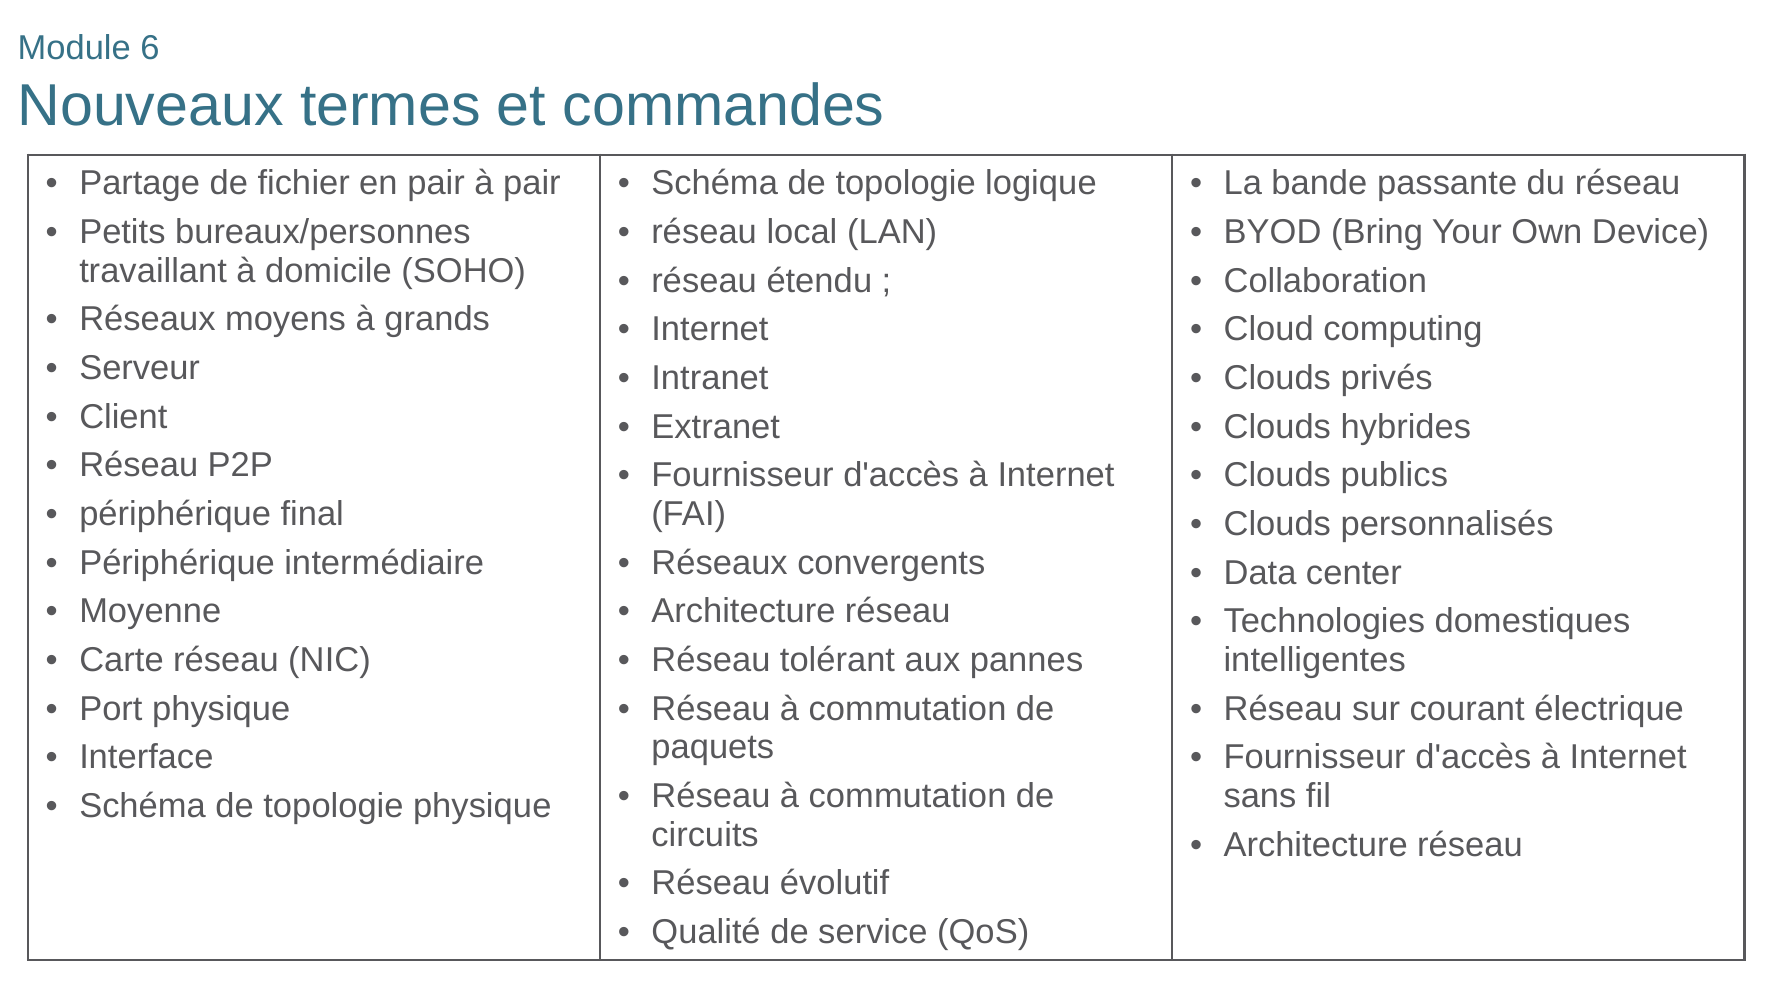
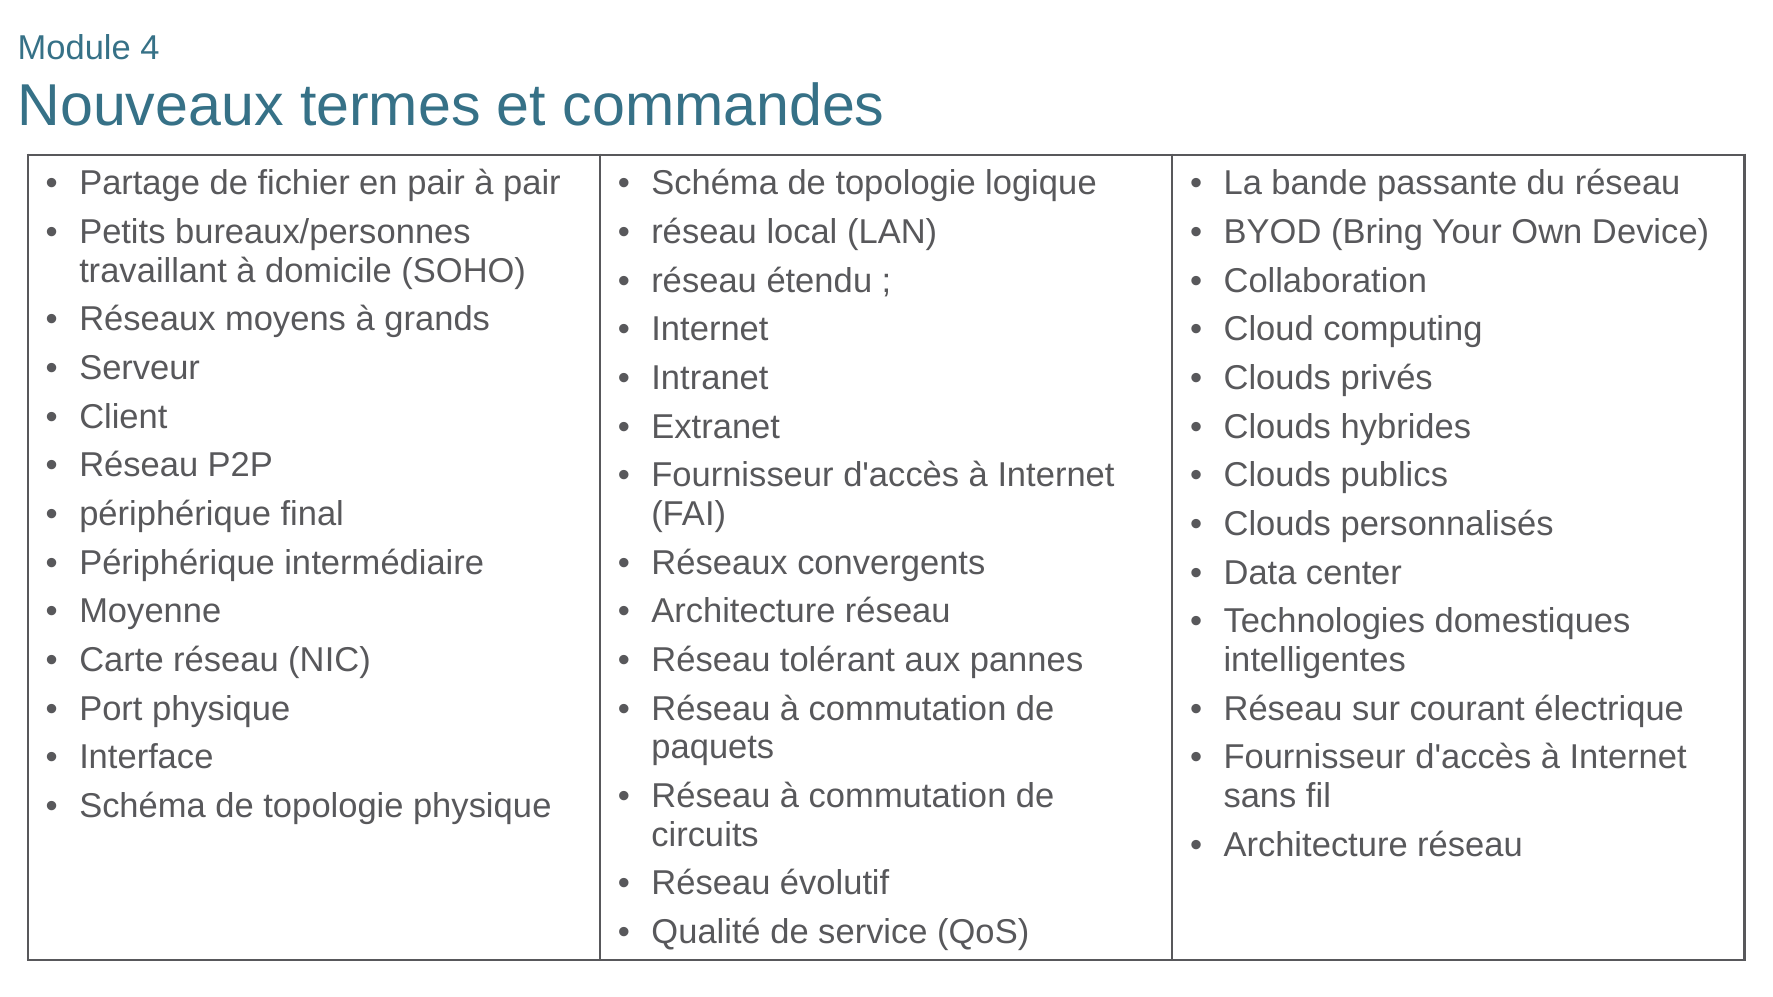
6: 6 -> 4
